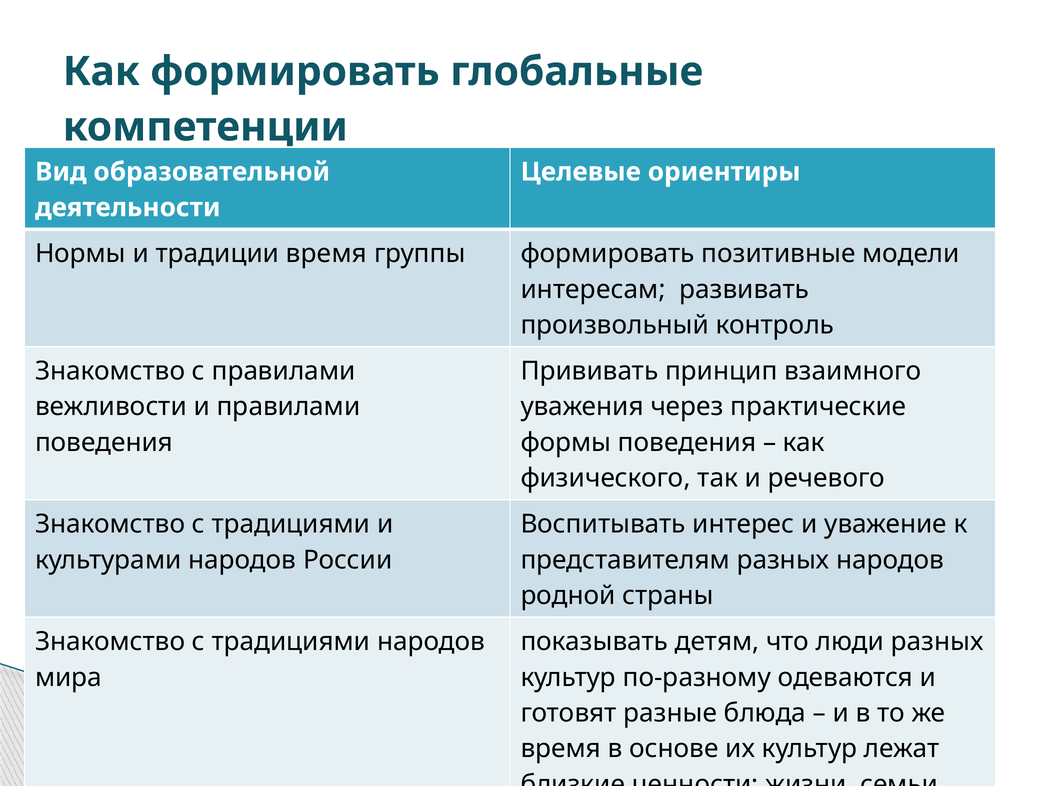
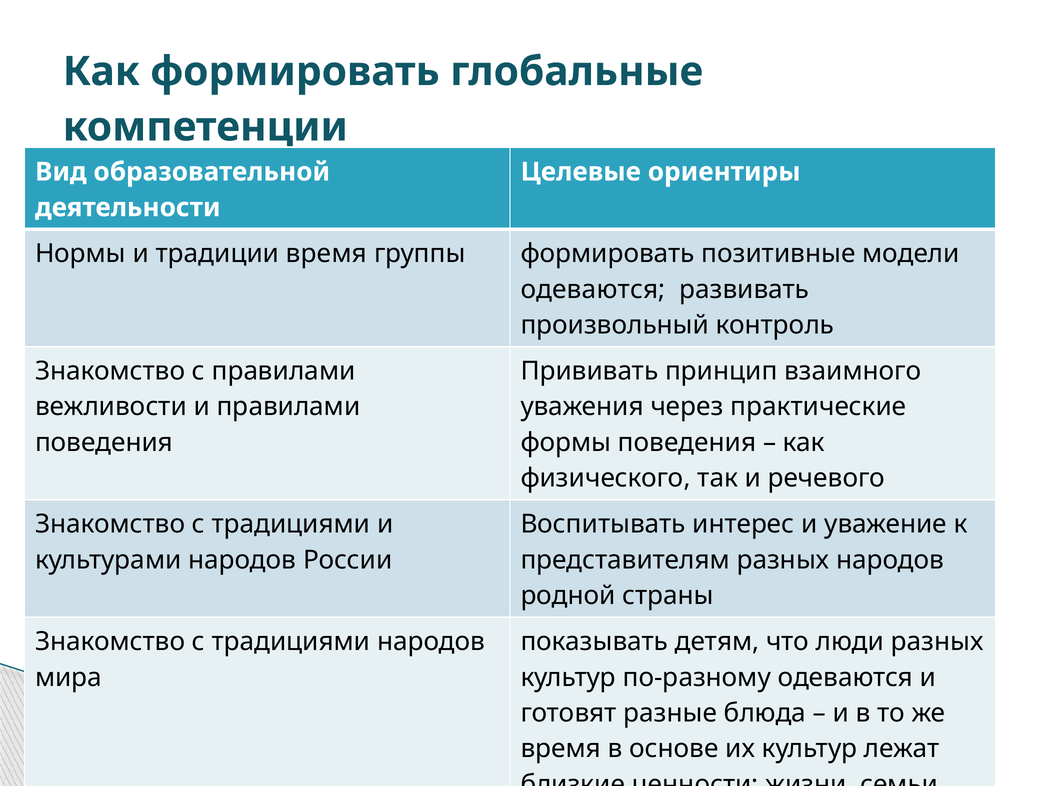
интересам at (593, 289): интересам -> одеваются
